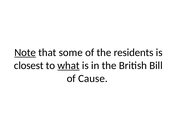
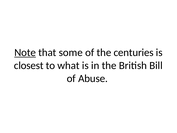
residents: residents -> centuries
what underline: present -> none
Cause: Cause -> Abuse
